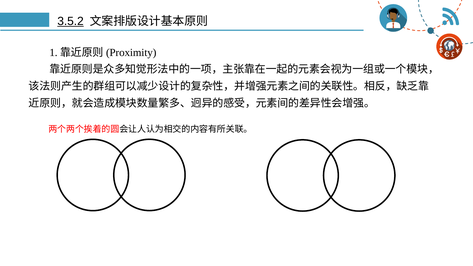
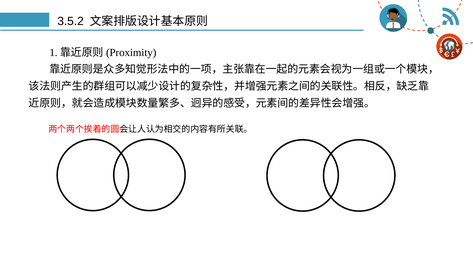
3.5.2 underline: present -> none
